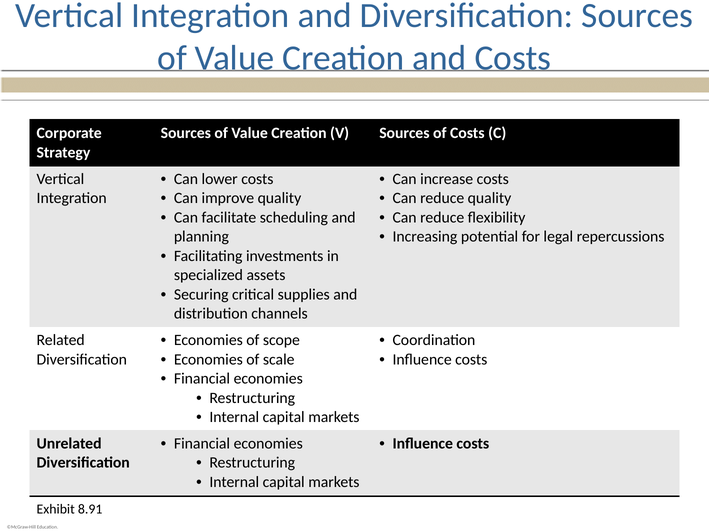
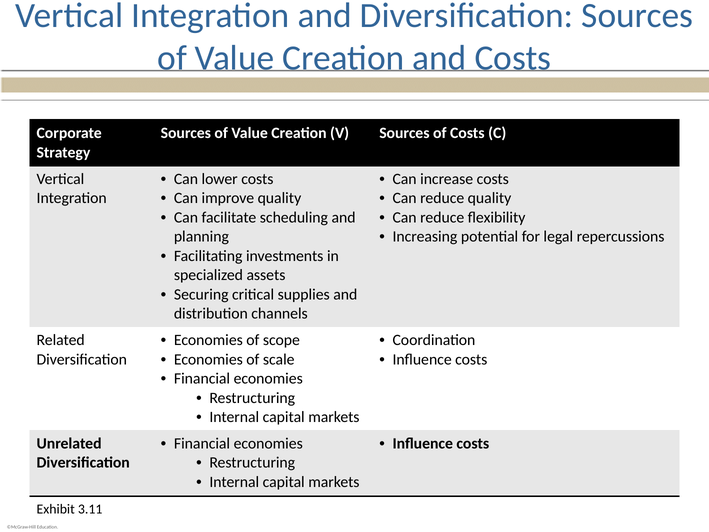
8.91: 8.91 -> 3.11
